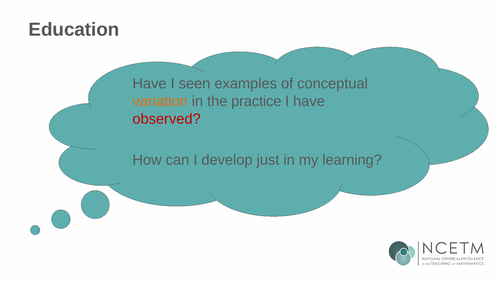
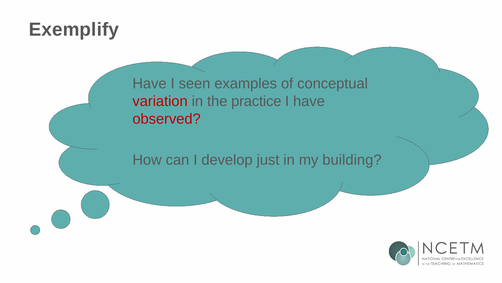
Education: Education -> Exemplify
variation colour: orange -> red
learning: learning -> building
